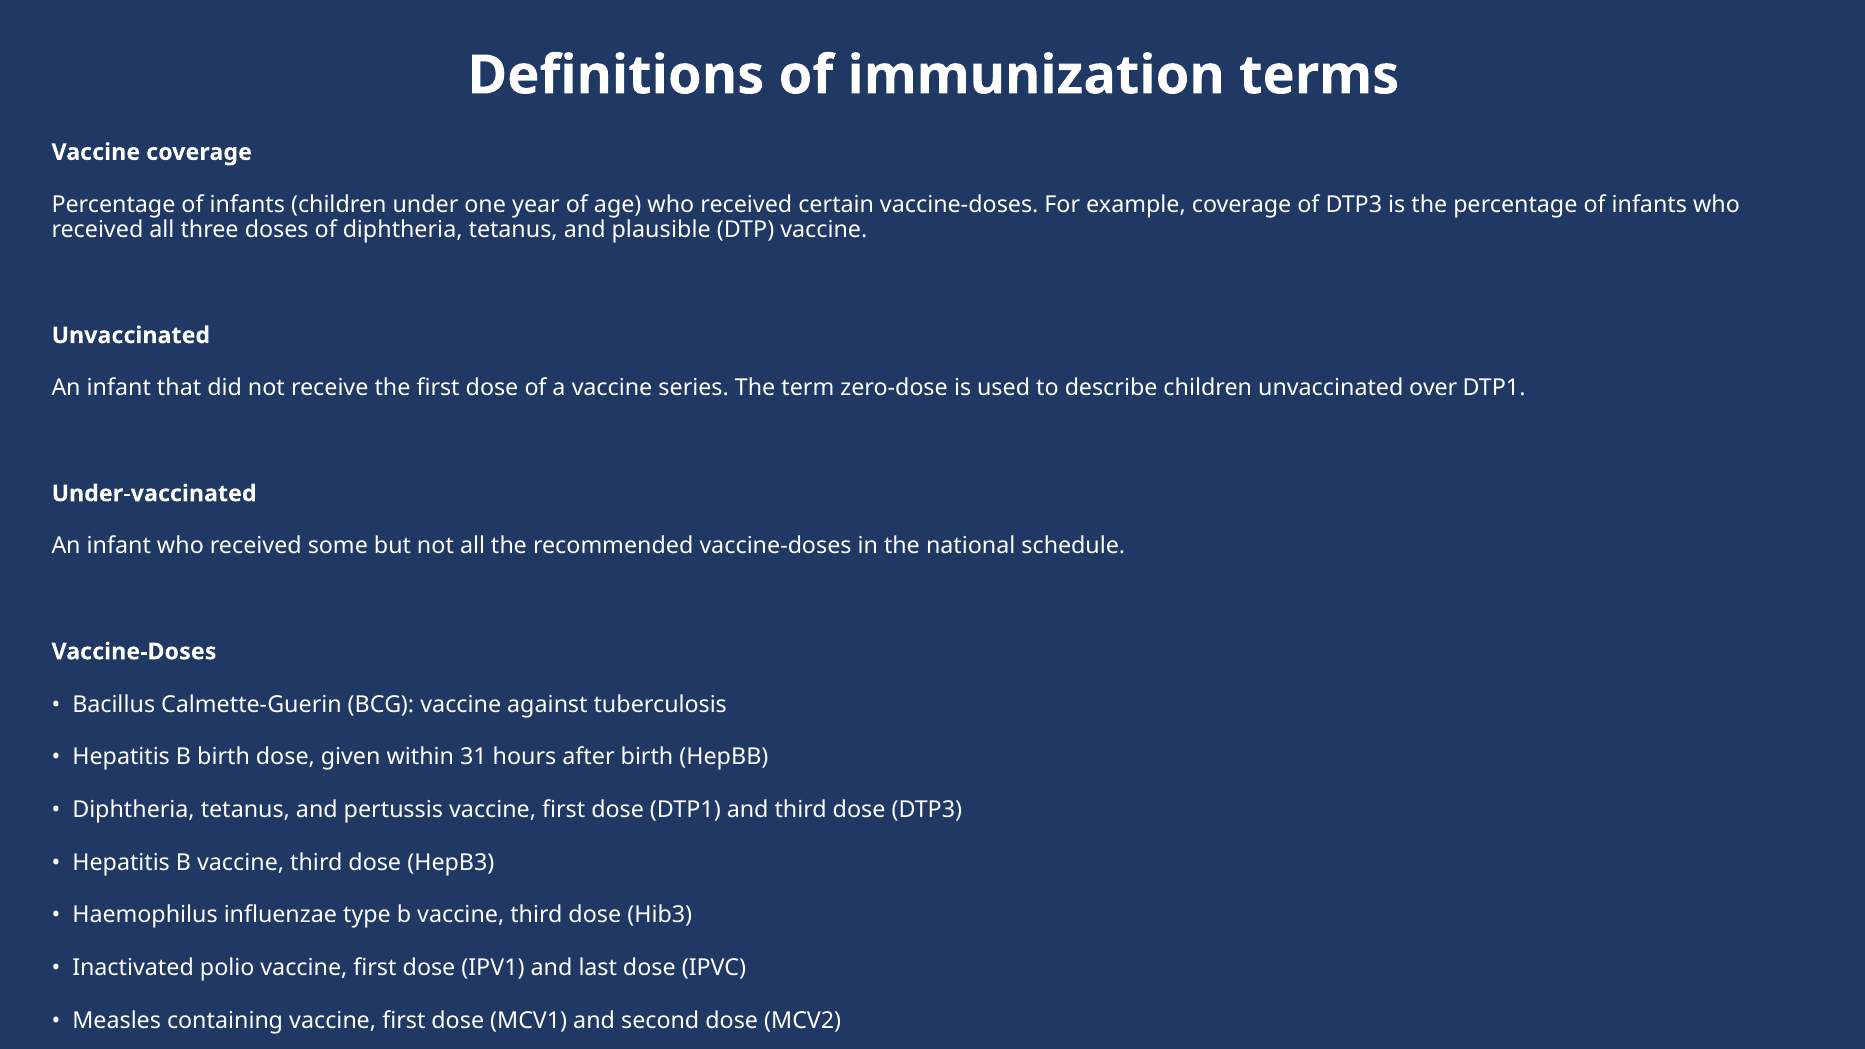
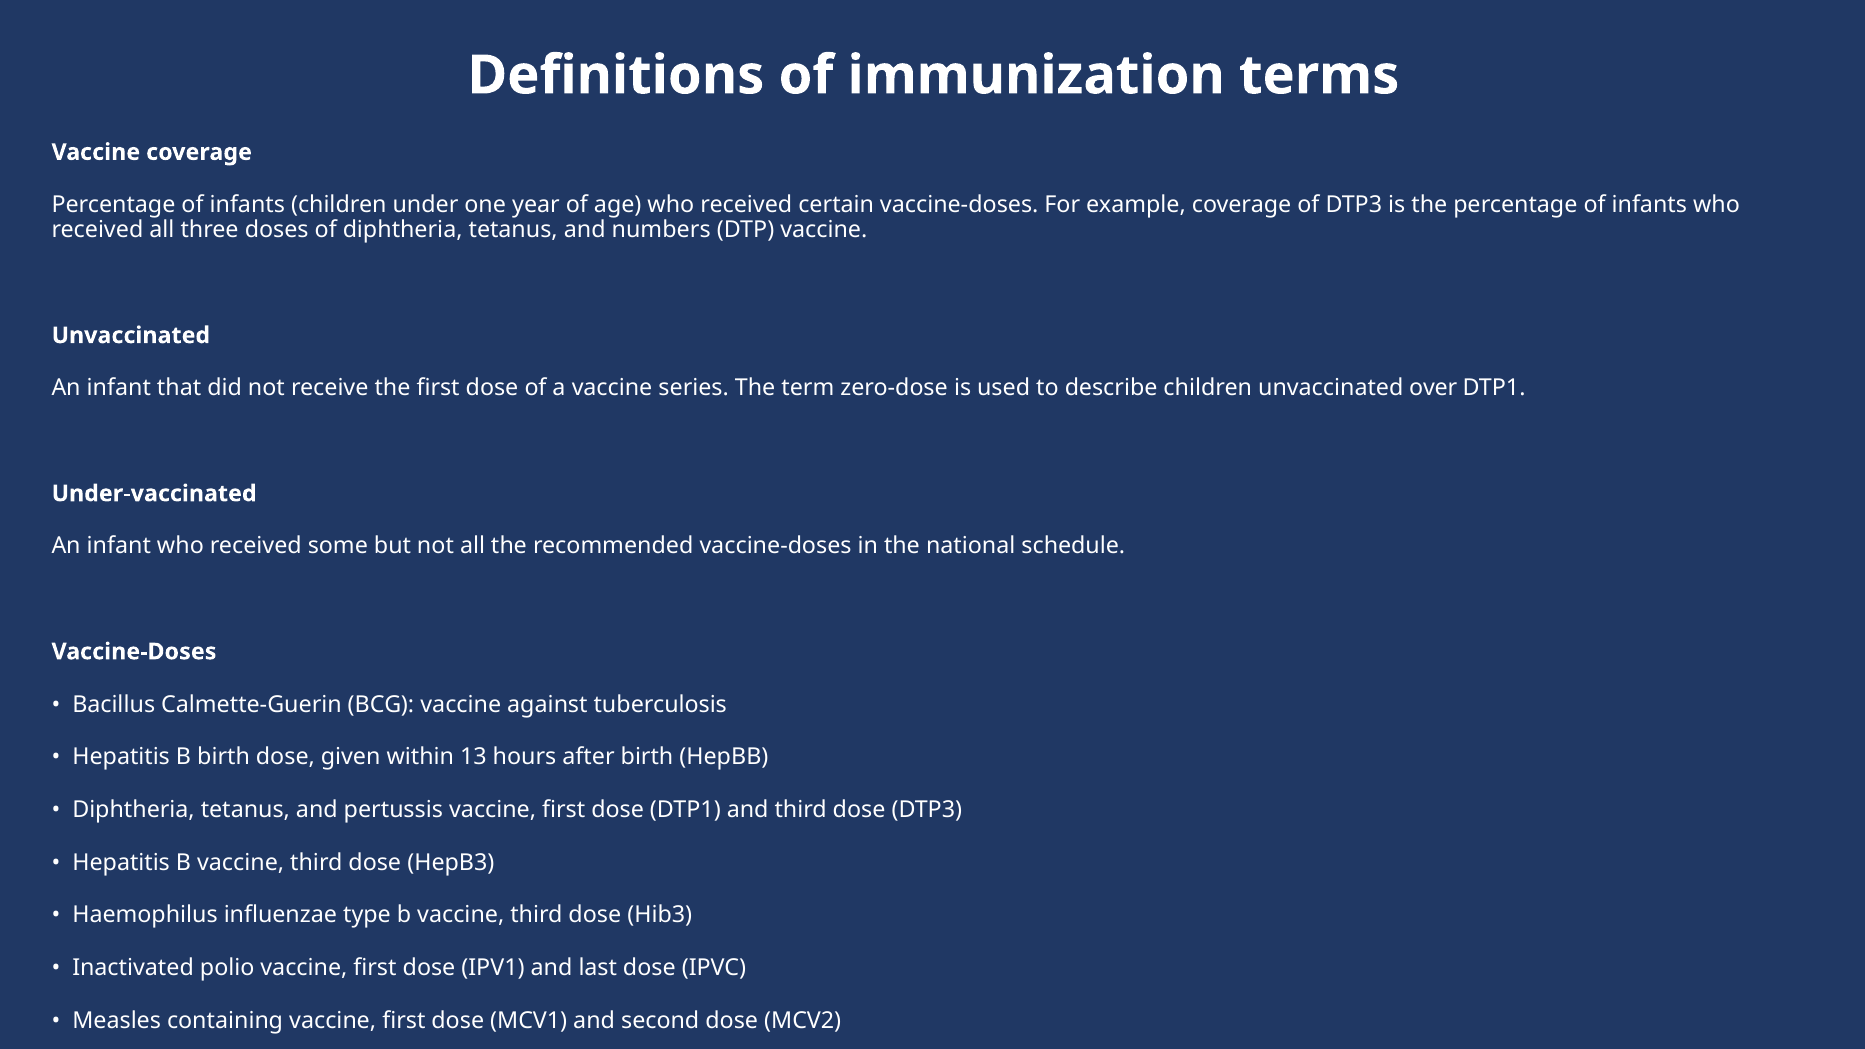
plausible: plausible -> numbers
31: 31 -> 13
